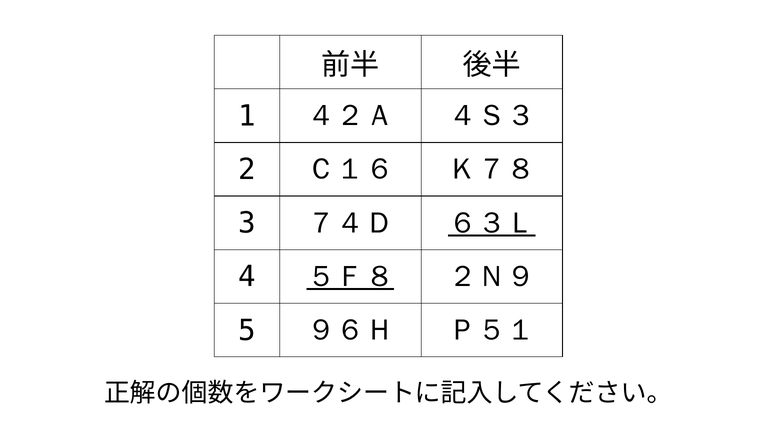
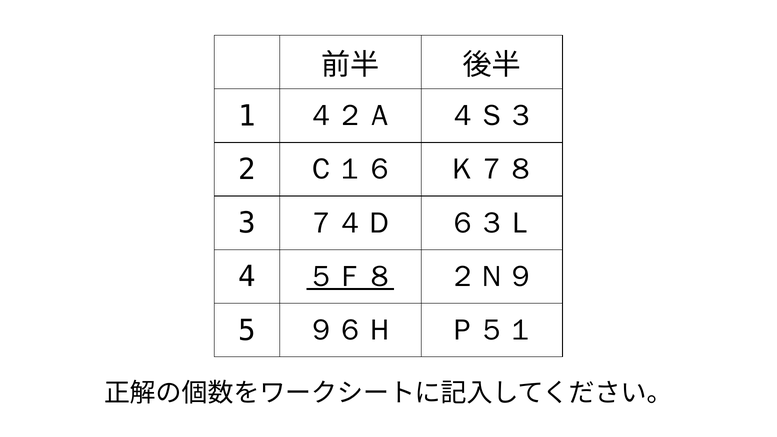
６３Ｌ underline: present -> none
